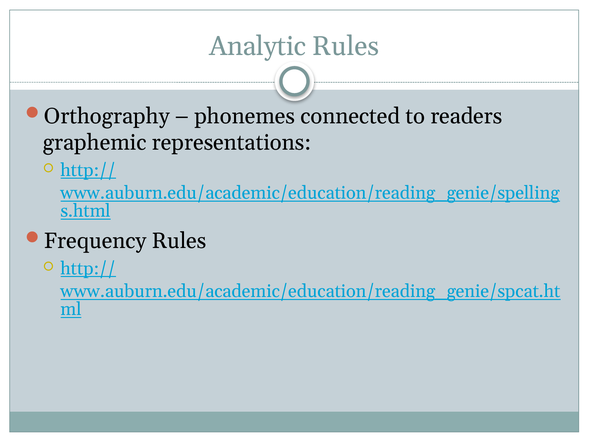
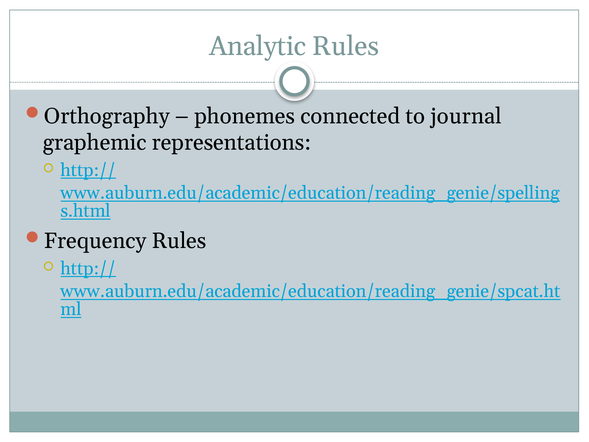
readers: readers -> journal
